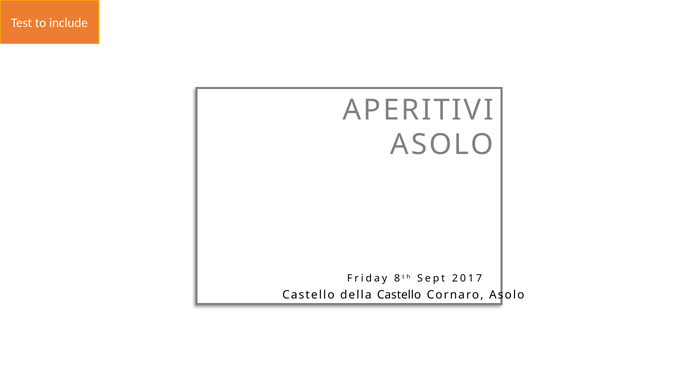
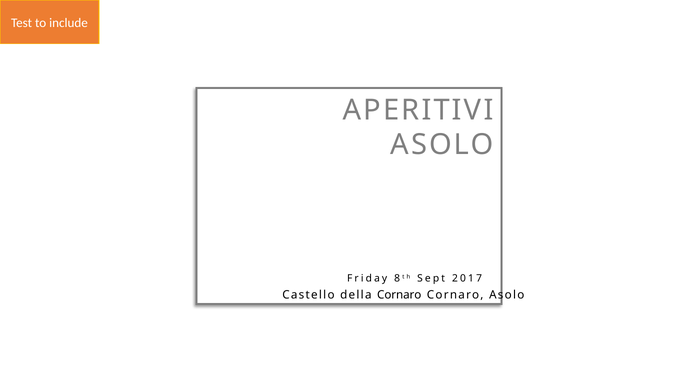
della Castello: Castello -> Cornaro
